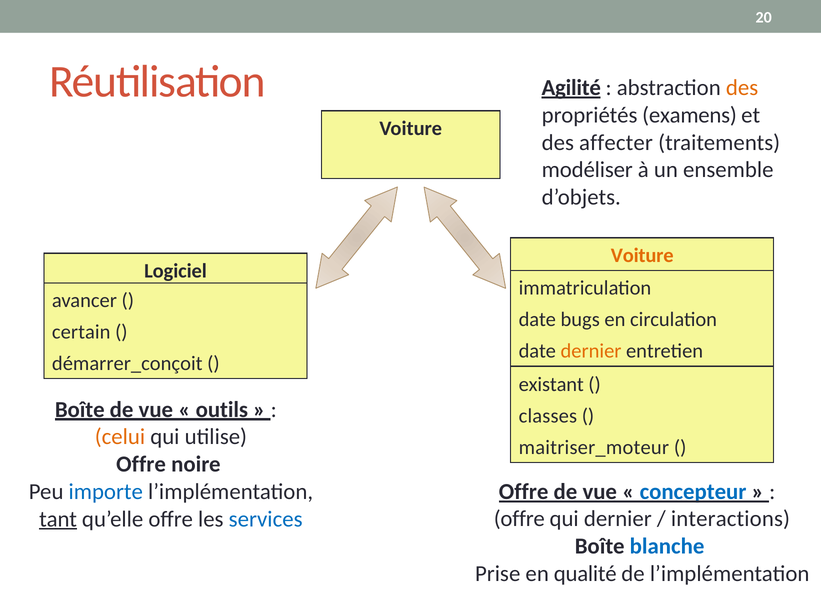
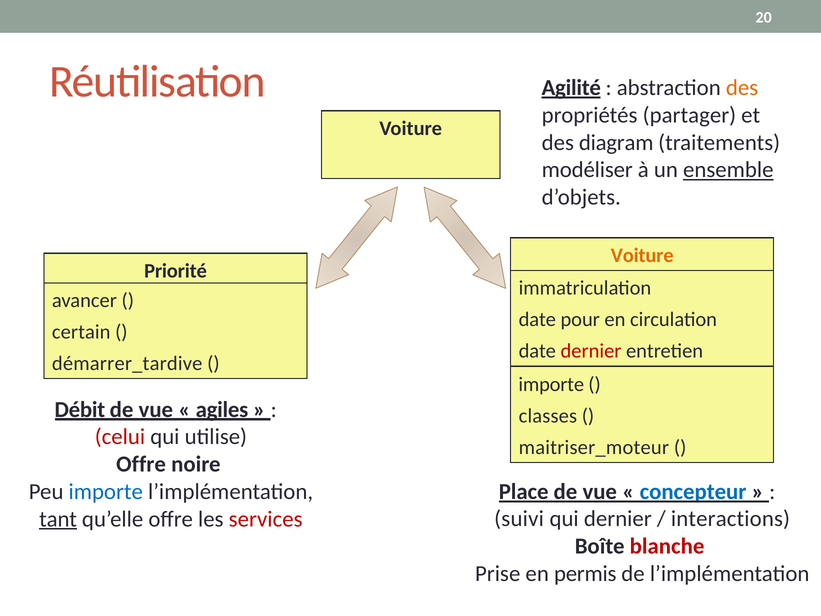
examens: examens -> partager
affecter: affecter -> diagram
ensemble underline: none -> present
Logiciel: Logiciel -> Priorité
bugs: bugs -> pour
dernier at (591, 351) colour: orange -> red
démarrer_conçoit: démarrer_conçoit -> démarrer_tardive
existant at (551, 384): existant -> importe
Boîte at (80, 409): Boîte -> Débit
outils: outils -> agiles
celui colour: orange -> red
Offre at (524, 491): Offre -> Place
services colour: blue -> red
offre at (519, 519): offre -> suivi
blanche colour: blue -> red
qualité: qualité -> permis
